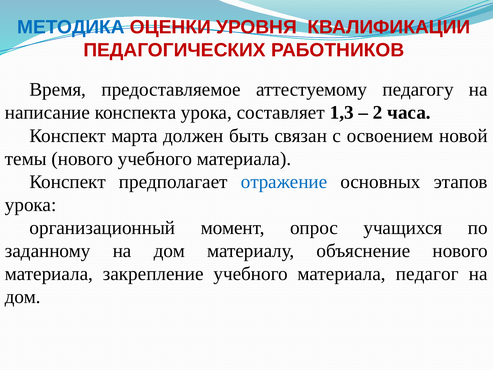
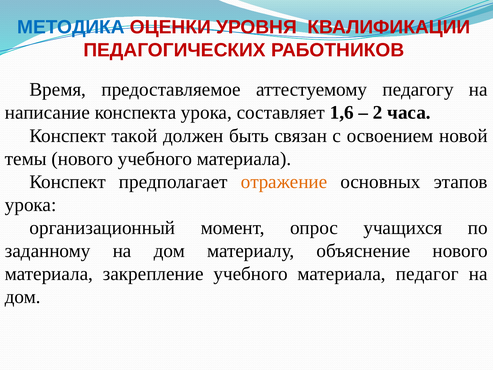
1,3: 1,3 -> 1,6
марта: марта -> такой
отражение colour: blue -> orange
